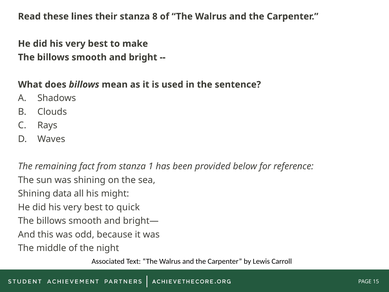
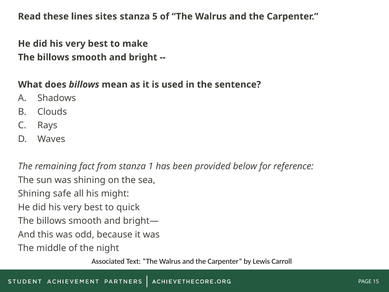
their: their -> sites
8: 8 -> 5
data: data -> safe
